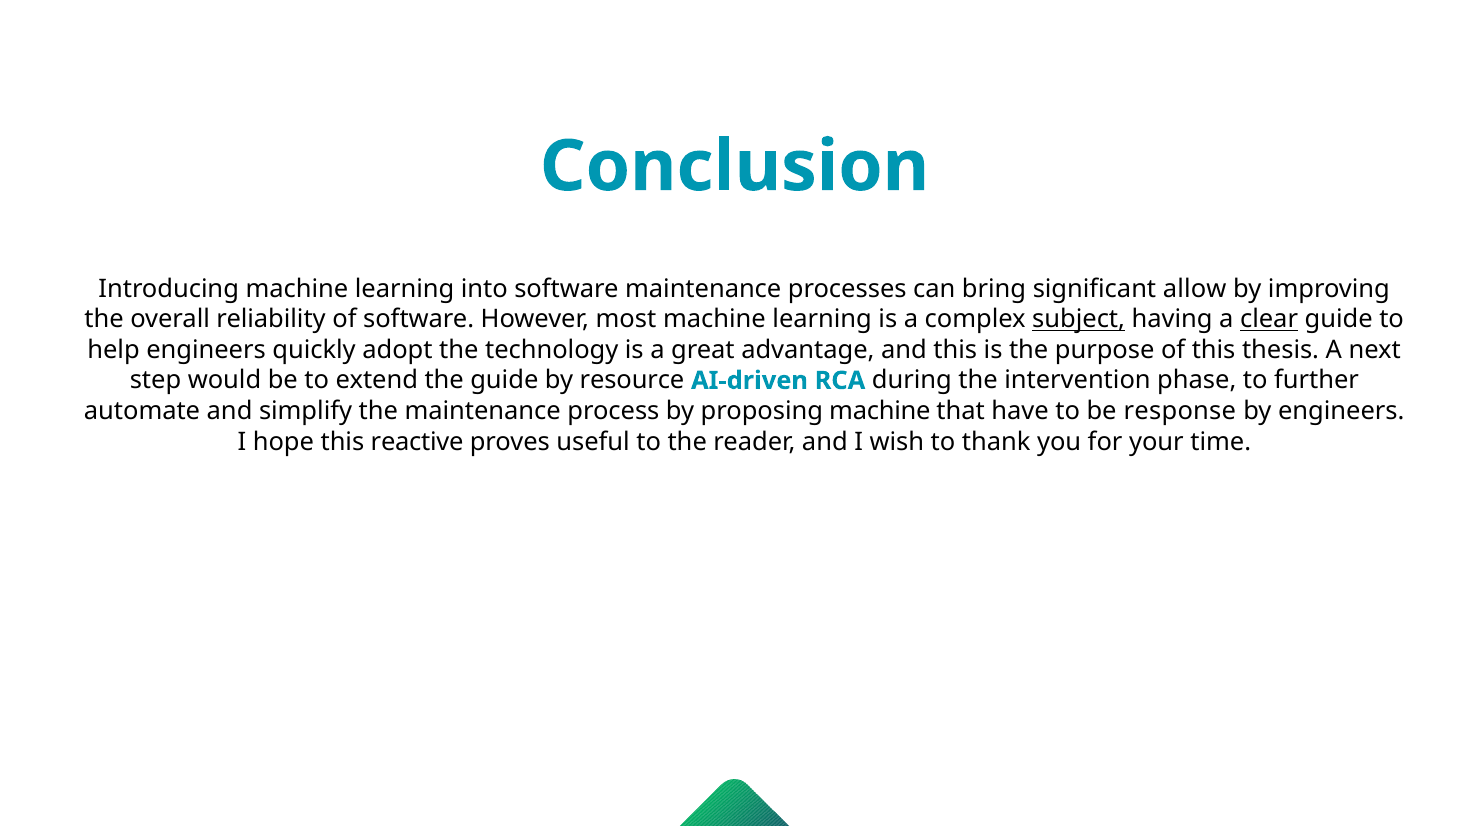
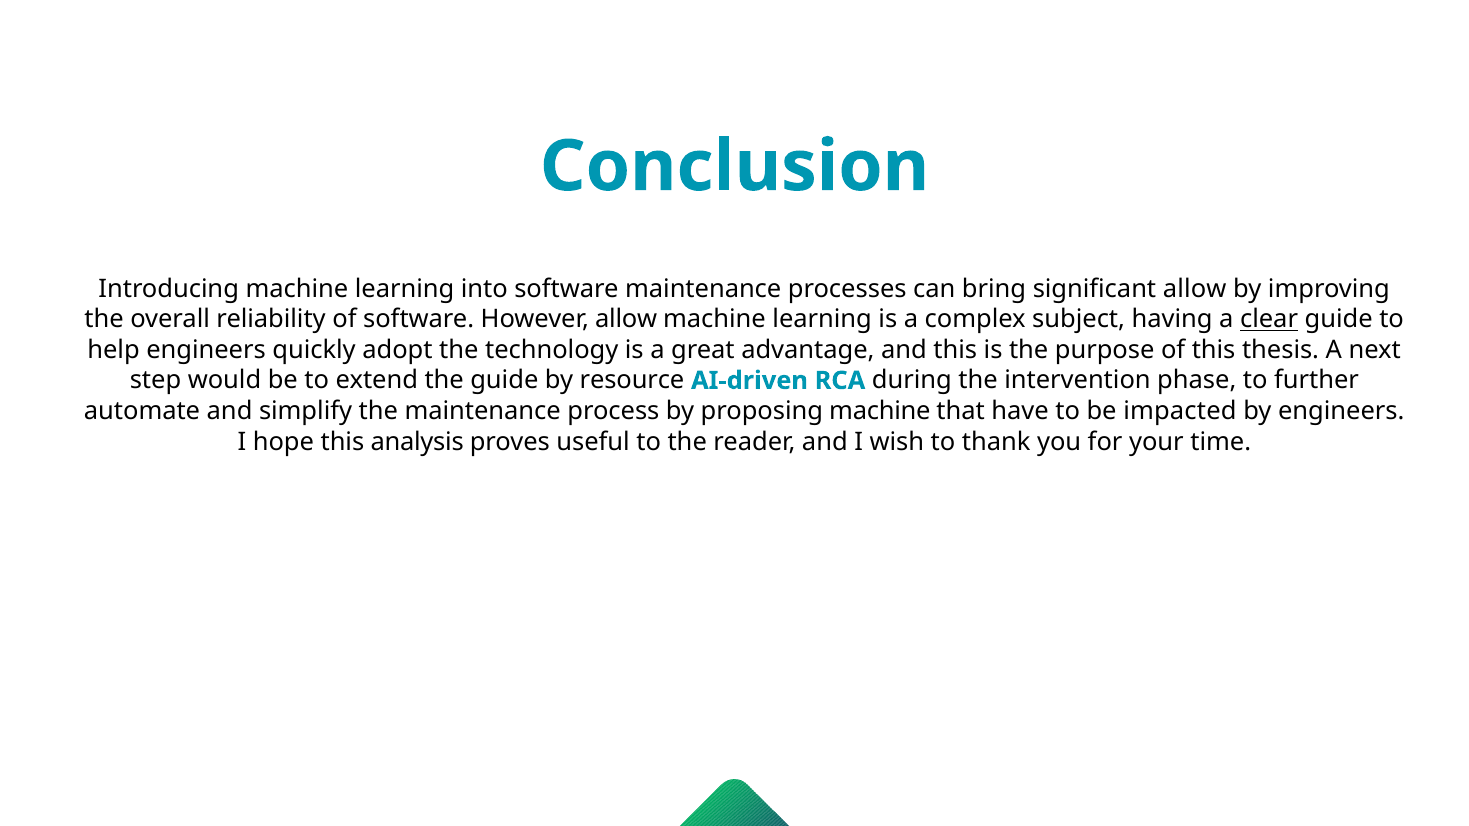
However most: most -> allow
subject underline: present -> none
response: response -> impacted
reactive: reactive -> analysis
